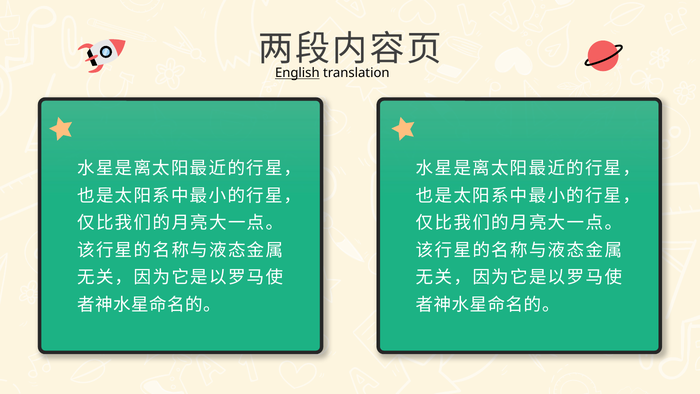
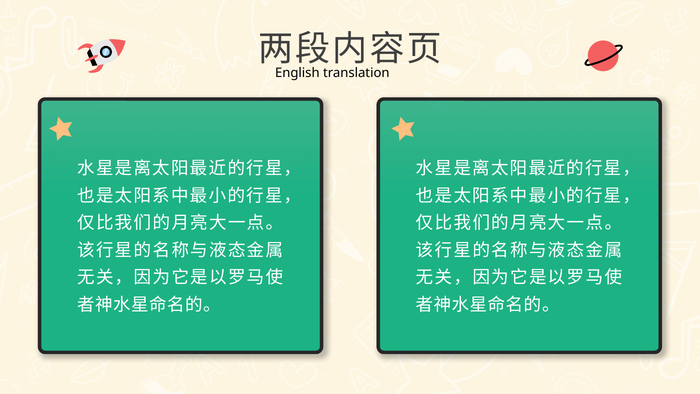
English underline: present -> none
